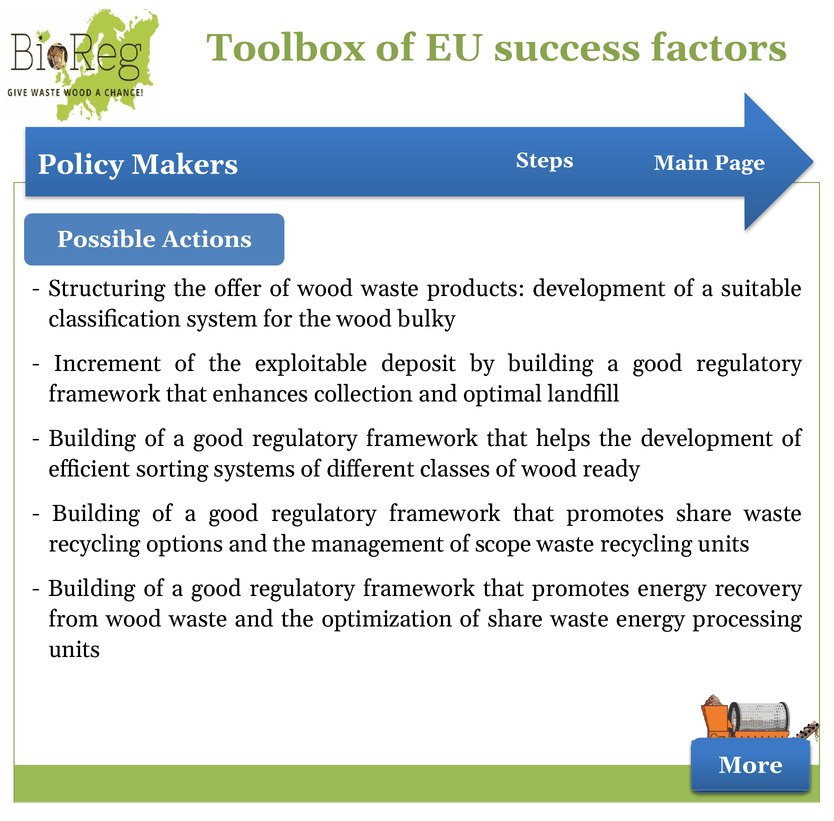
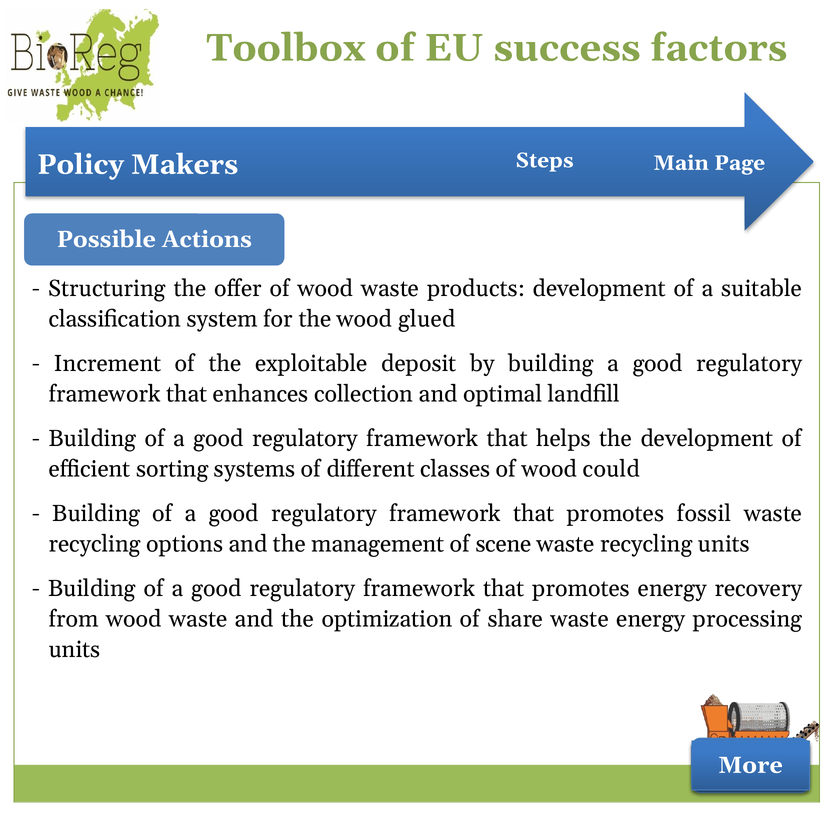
bulky: bulky -> glued
ready: ready -> could
promotes share: share -> fossil
scope: scope -> scene
